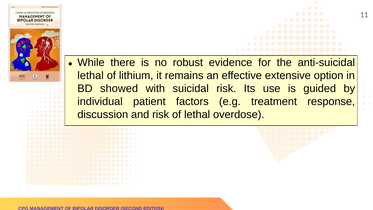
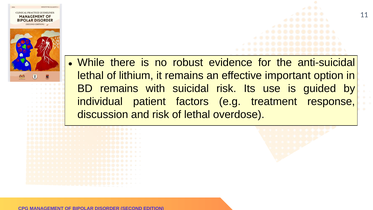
extensive: extensive -> important
BD showed: showed -> remains
